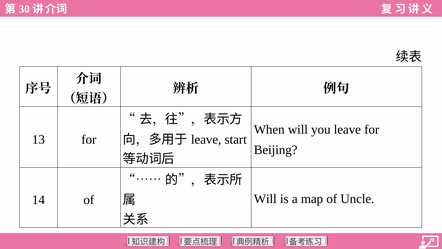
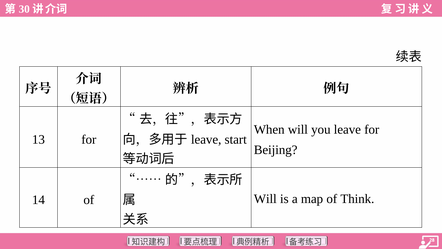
Uncle: Uncle -> Think
